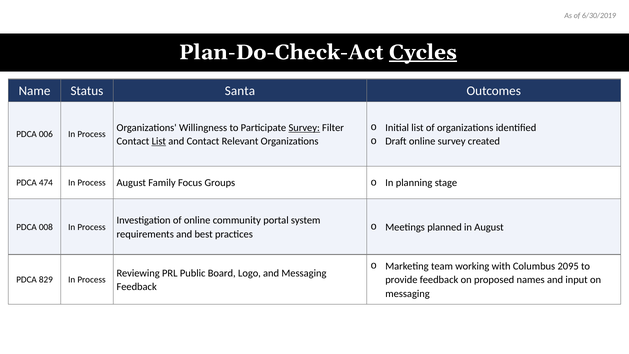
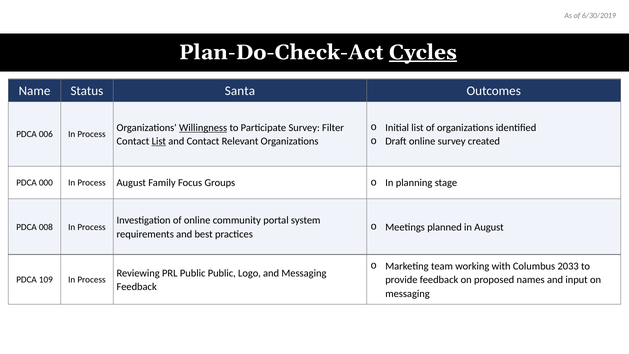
Willingness underline: none -> present
Survey at (304, 128) underline: present -> none
474: 474 -> 000
2095: 2095 -> 2033
Public Board: Board -> Public
829: 829 -> 109
